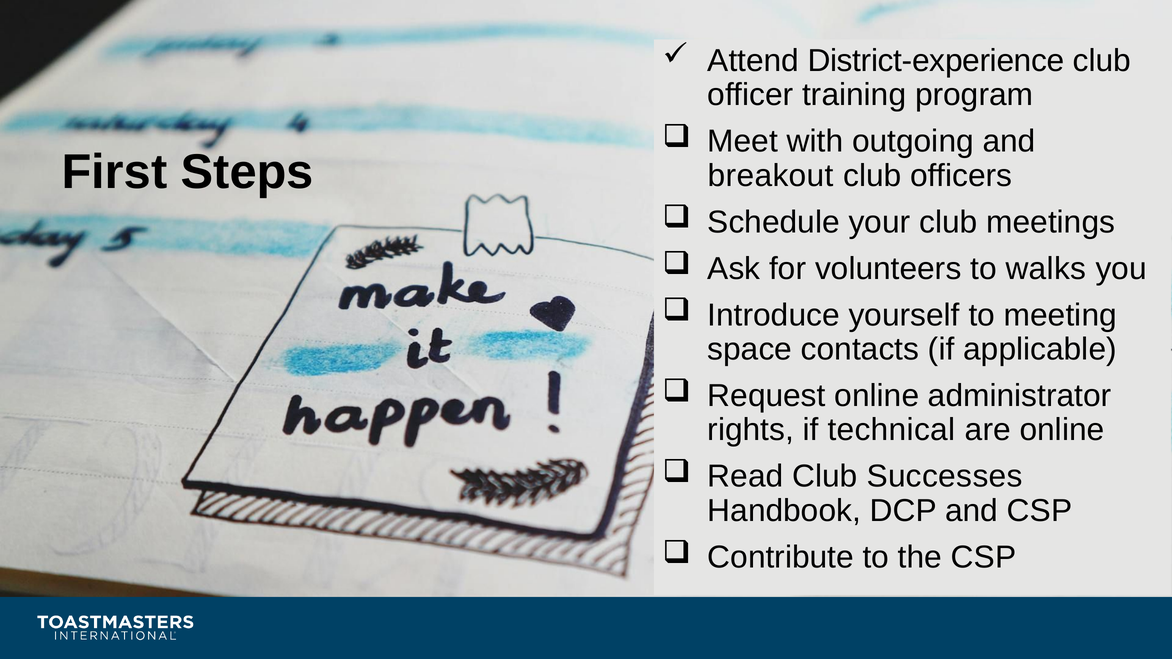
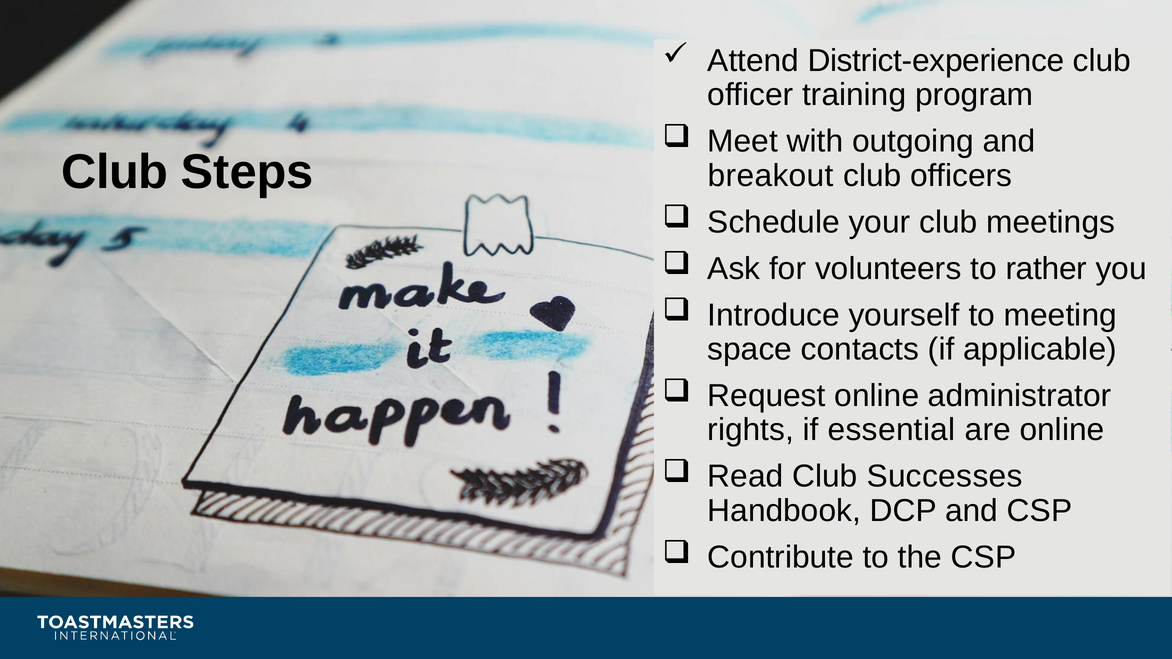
First at (114, 172): First -> Club
walks: walks -> rather
technical: technical -> essential
